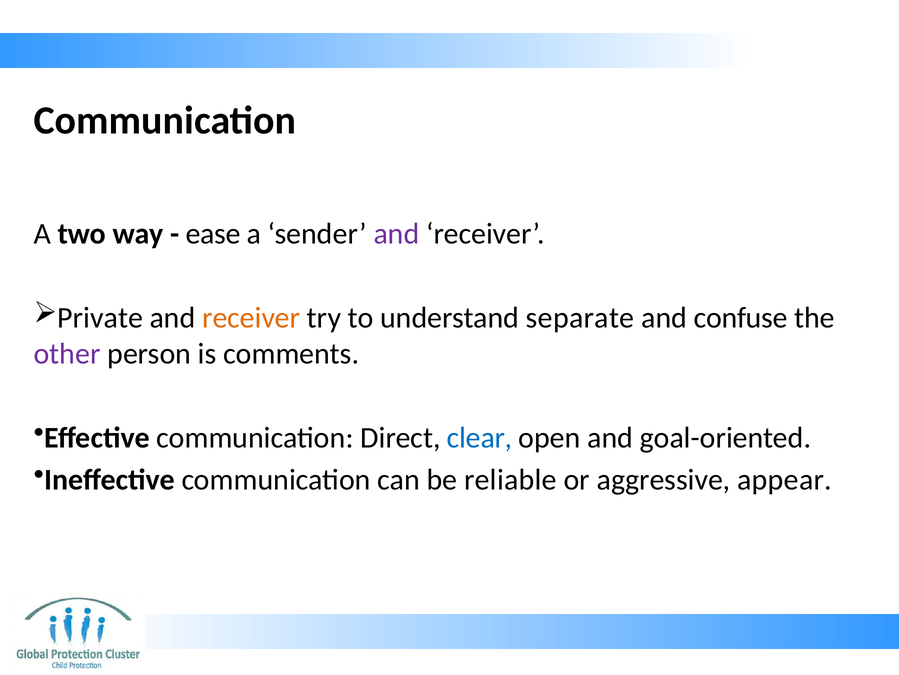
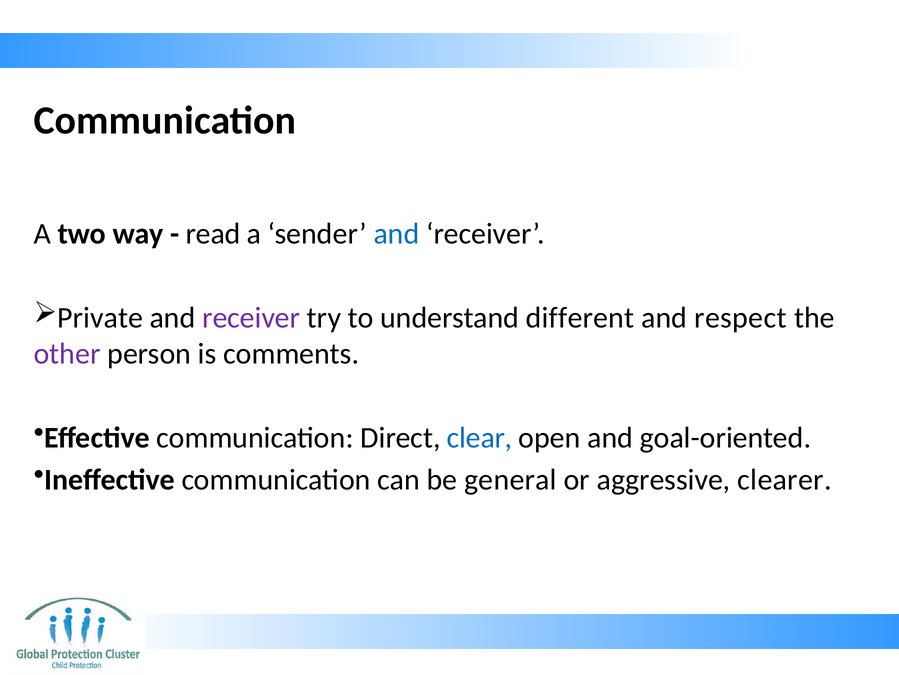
ease: ease -> read
and at (396, 234) colour: purple -> blue
receiver at (251, 318) colour: orange -> purple
separate: separate -> different
confuse: confuse -> respect
reliable: reliable -> general
appear: appear -> clearer
